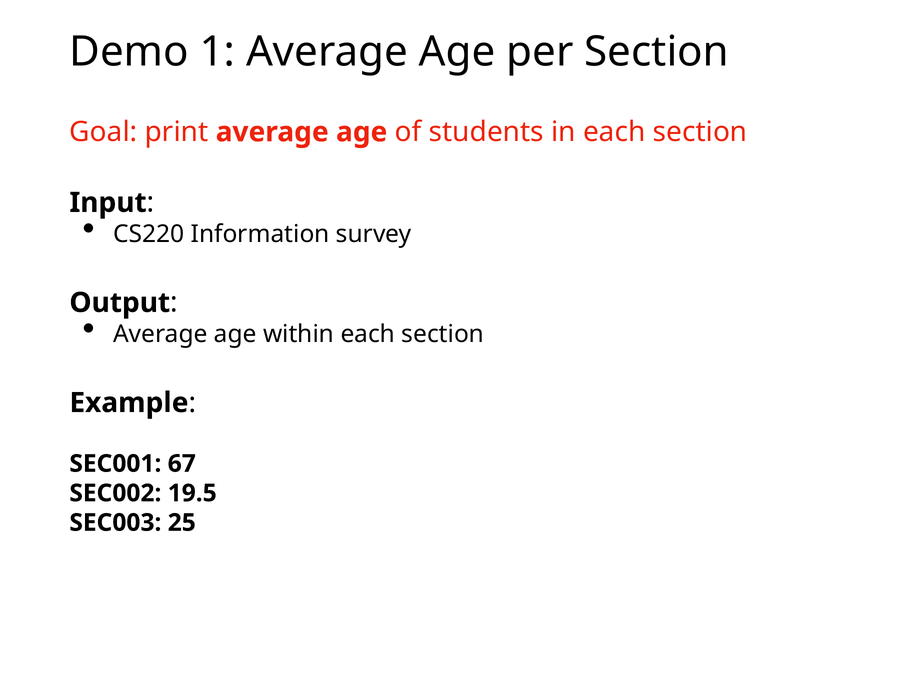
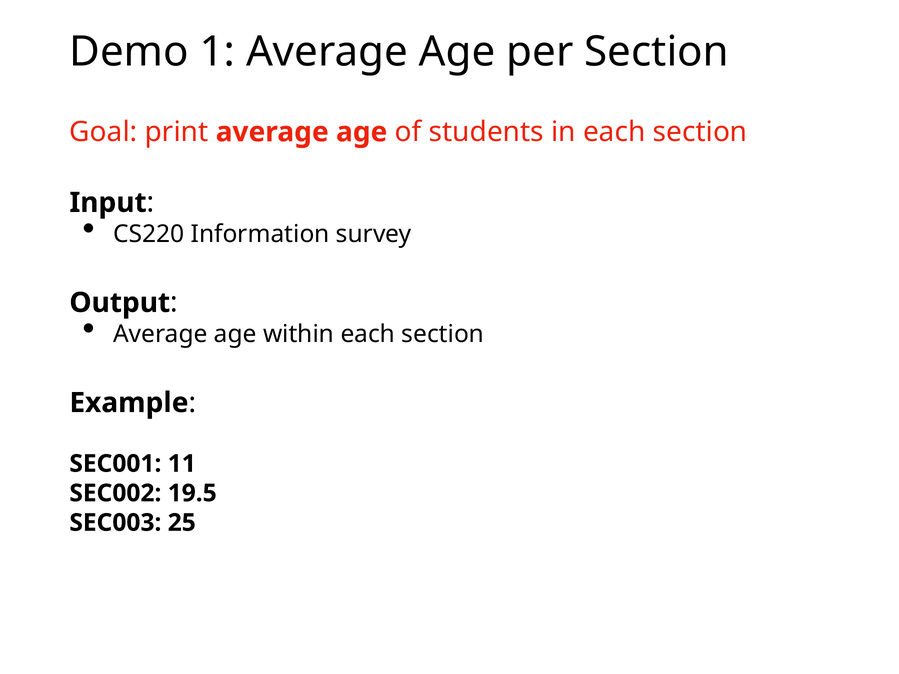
67: 67 -> 11
